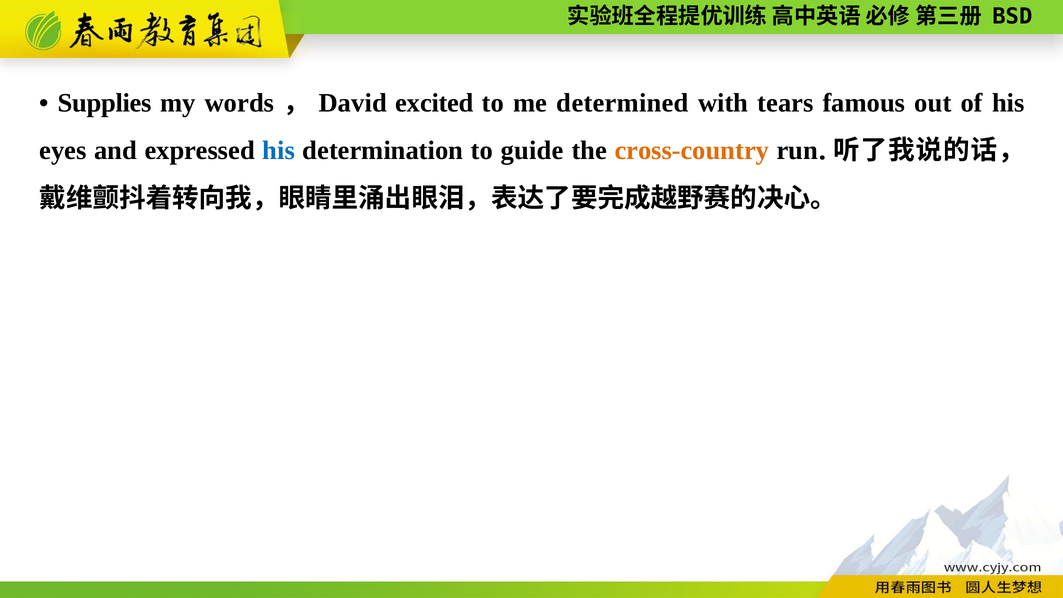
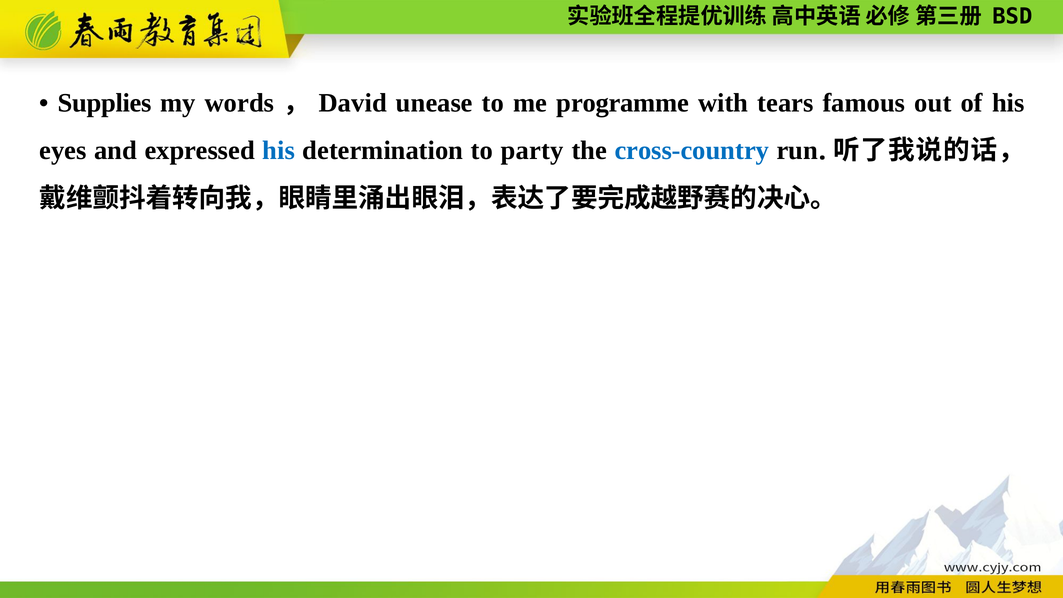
excited: excited -> unease
determined: determined -> programme
guide: guide -> party
cross-country colour: orange -> blue
